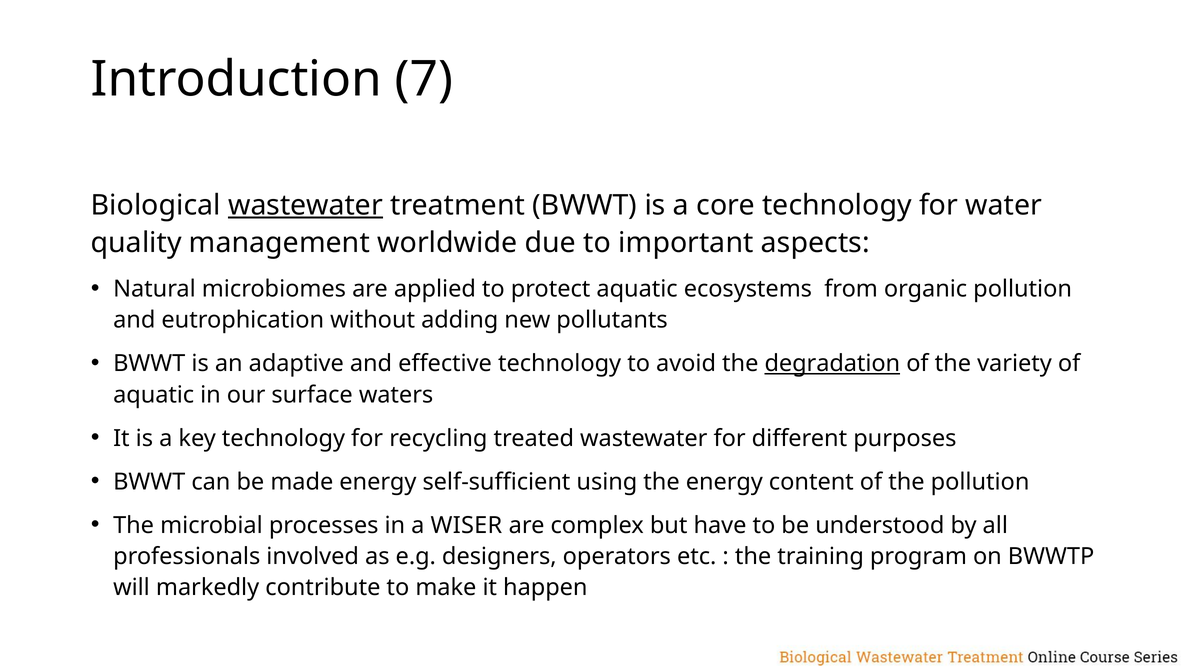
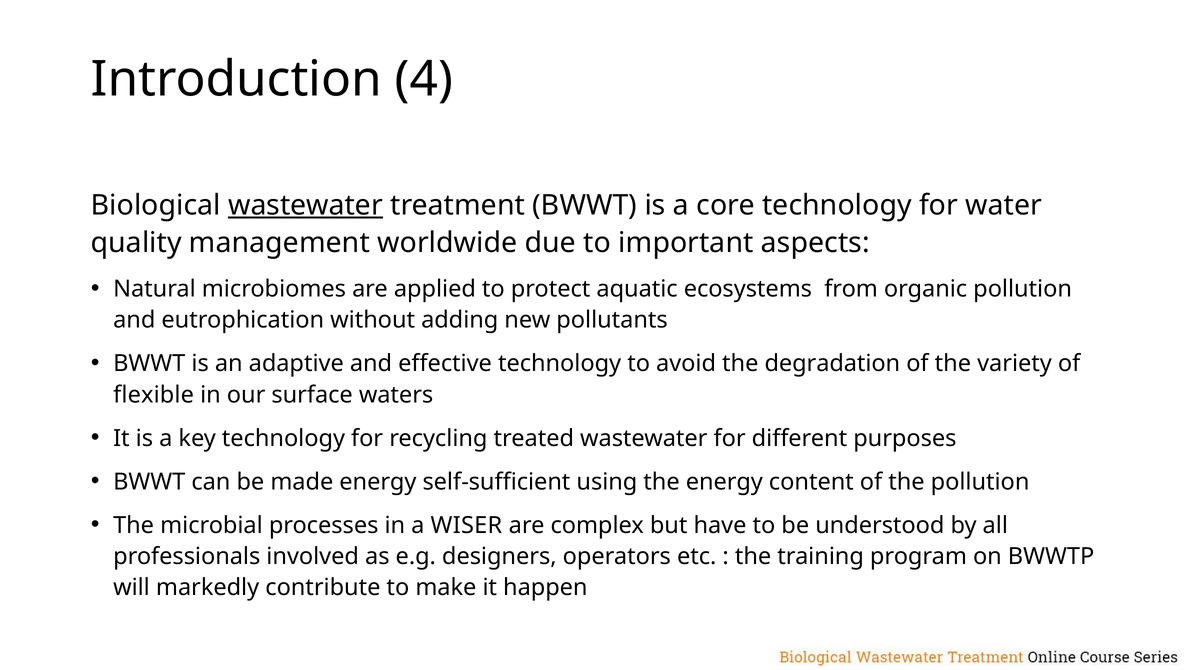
7: 7 -> 4
degradation underline: present -> none
aquatic at (154, 395): aquatic -> flexible
